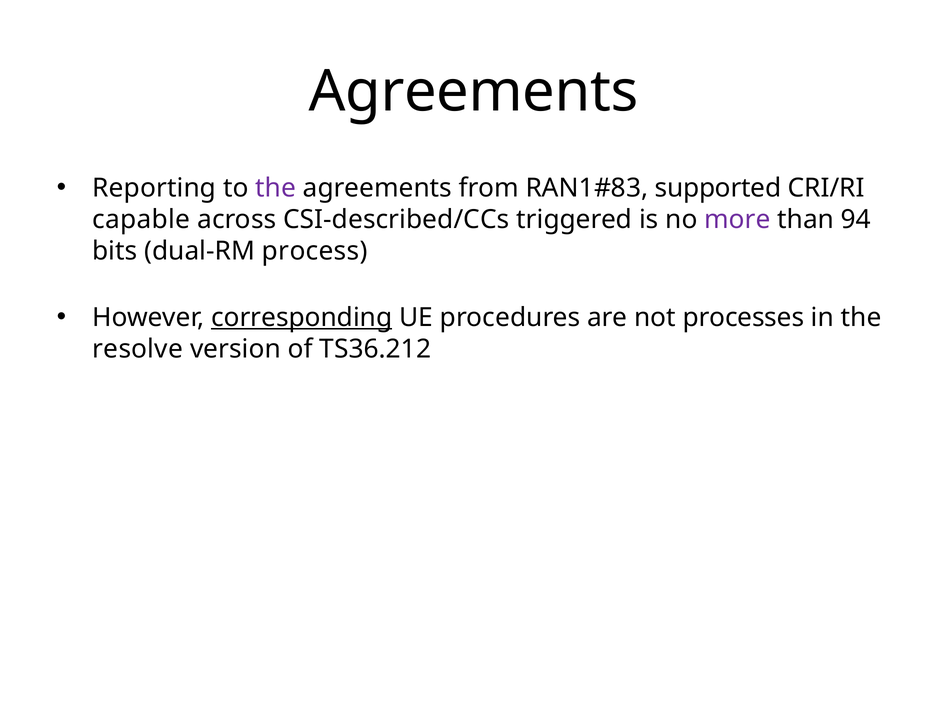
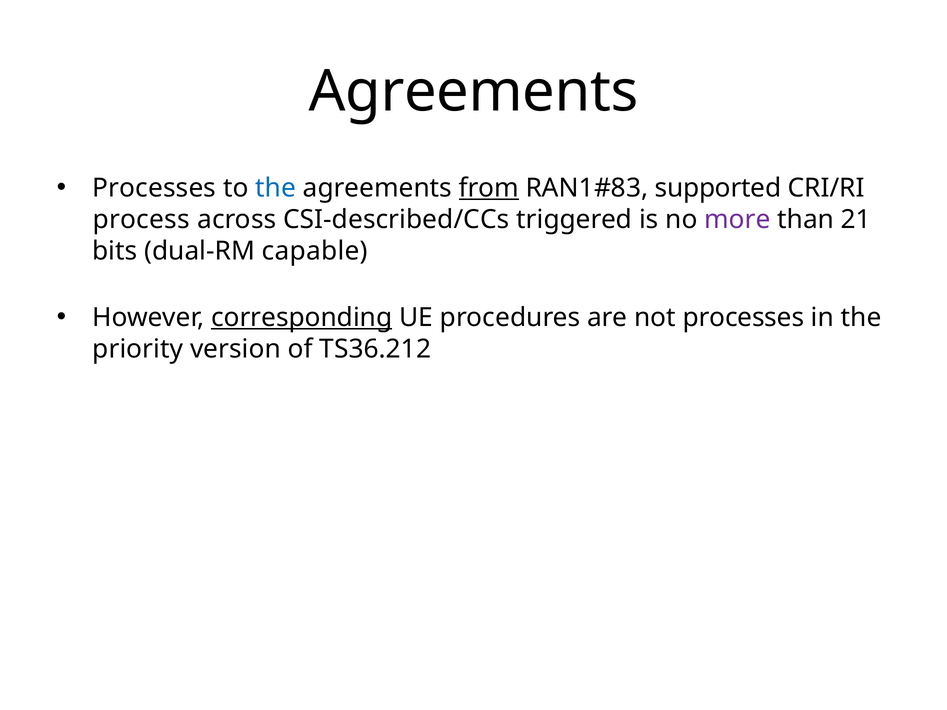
Reporting at (154, 188): Reporting -> Processes
the at (276, 188) colour: purple -> blue
from underline: none -> present
capable: capable -> process
94: 94 -> 21
process: process -> capable
resolve: resolve -> priority
